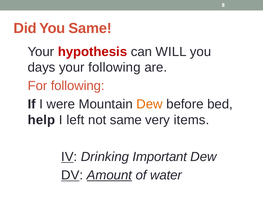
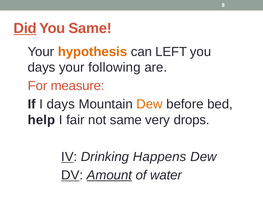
Did underline: none -> present
hypothesis colour: red -> orange
WILL: WILL -> LEFT
For following: following -> measure
I were: were -> days
left: left -> fair
items: items -> drops
Important: Important -> Happens
